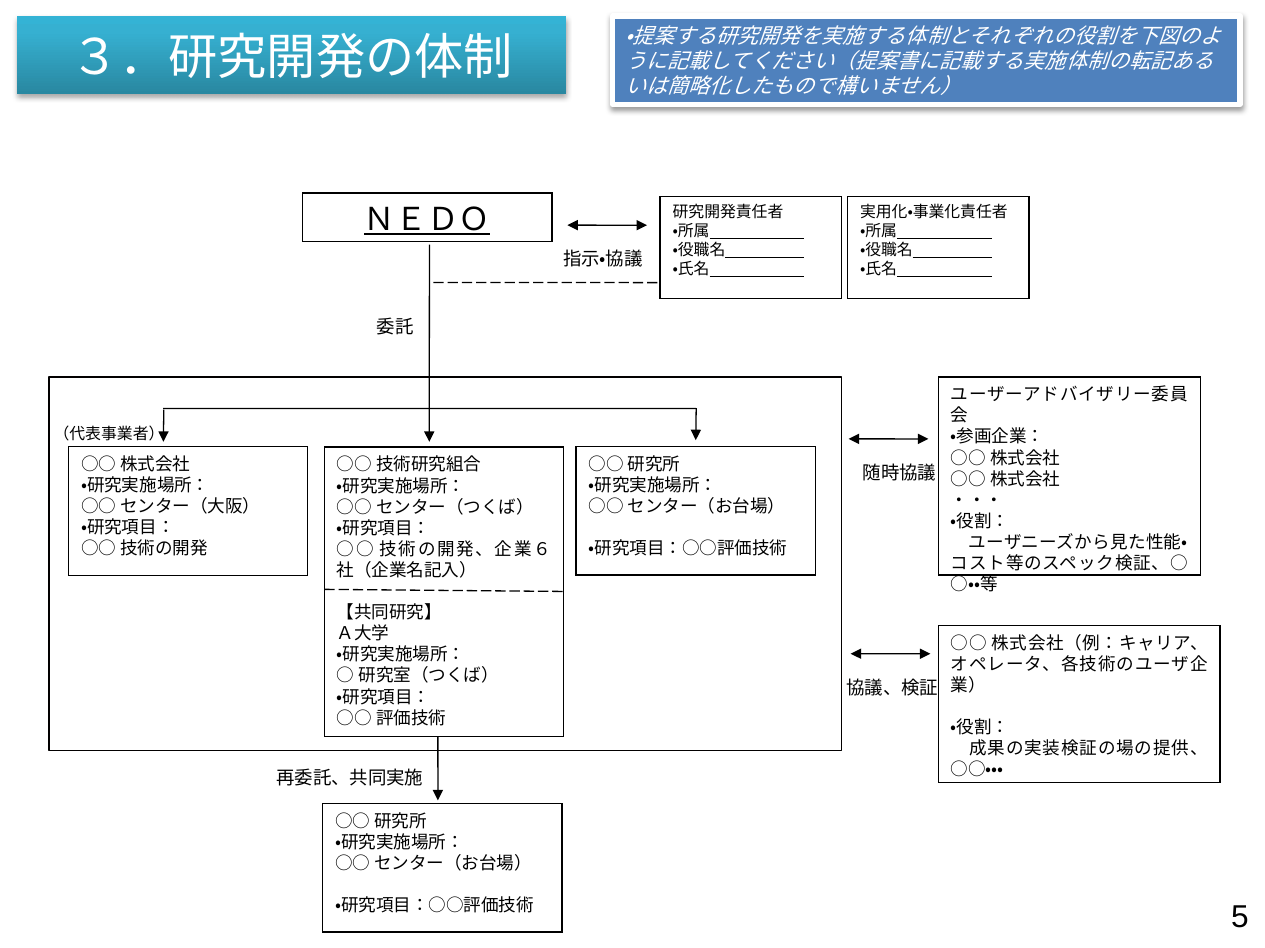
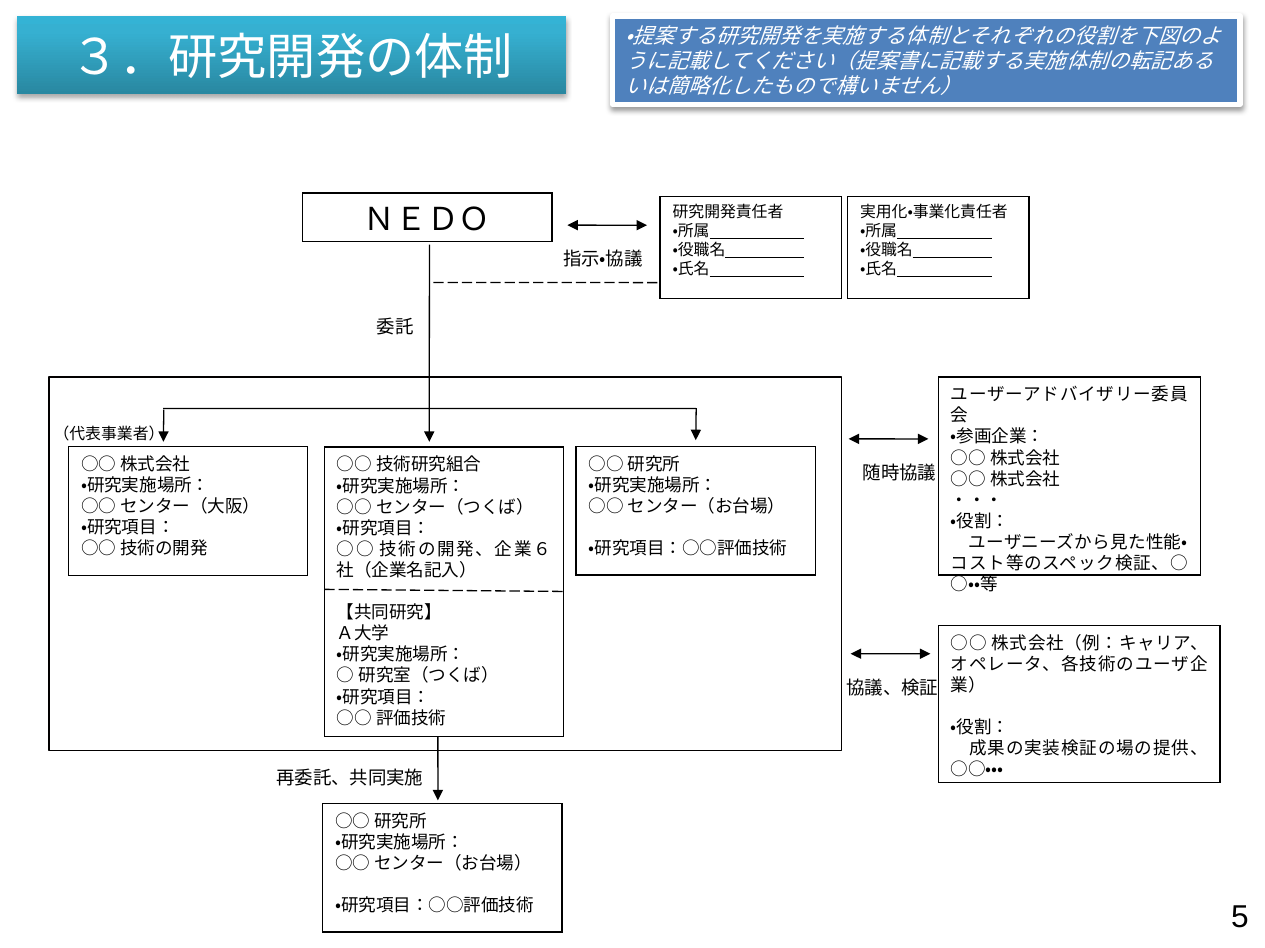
ＮＥＤＯ underline: present -> none
